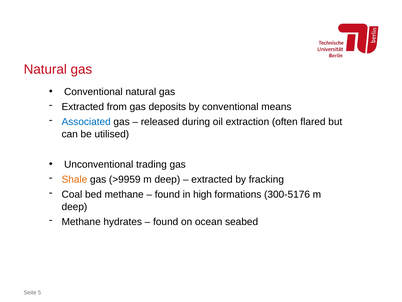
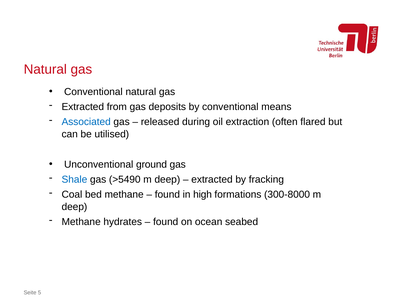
trading: trading -> ground
Shale colour: orange -> blue
>9959: >9959 -> >5490
300-5176: 300-5176 -> 300-8000
